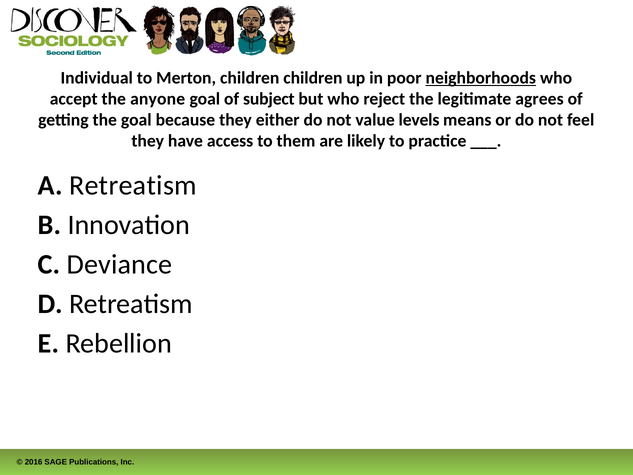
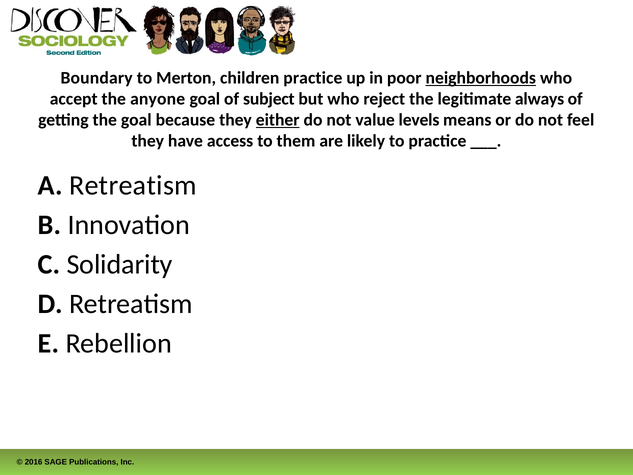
Individual: Individual -> Boundary
children children: children -> practice
agrees: agrees -> always
either underline: none -> present
Deviance: Deviance -> Solidarity
